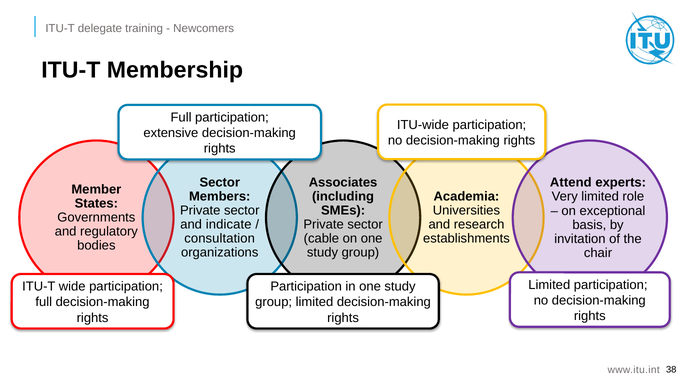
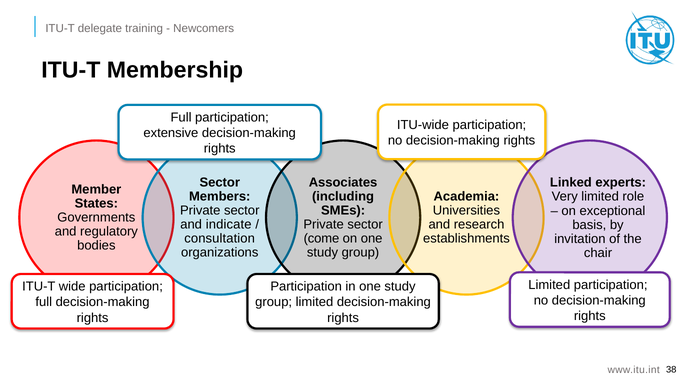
Attend: Attend -> Linked
cable: cable -> come
